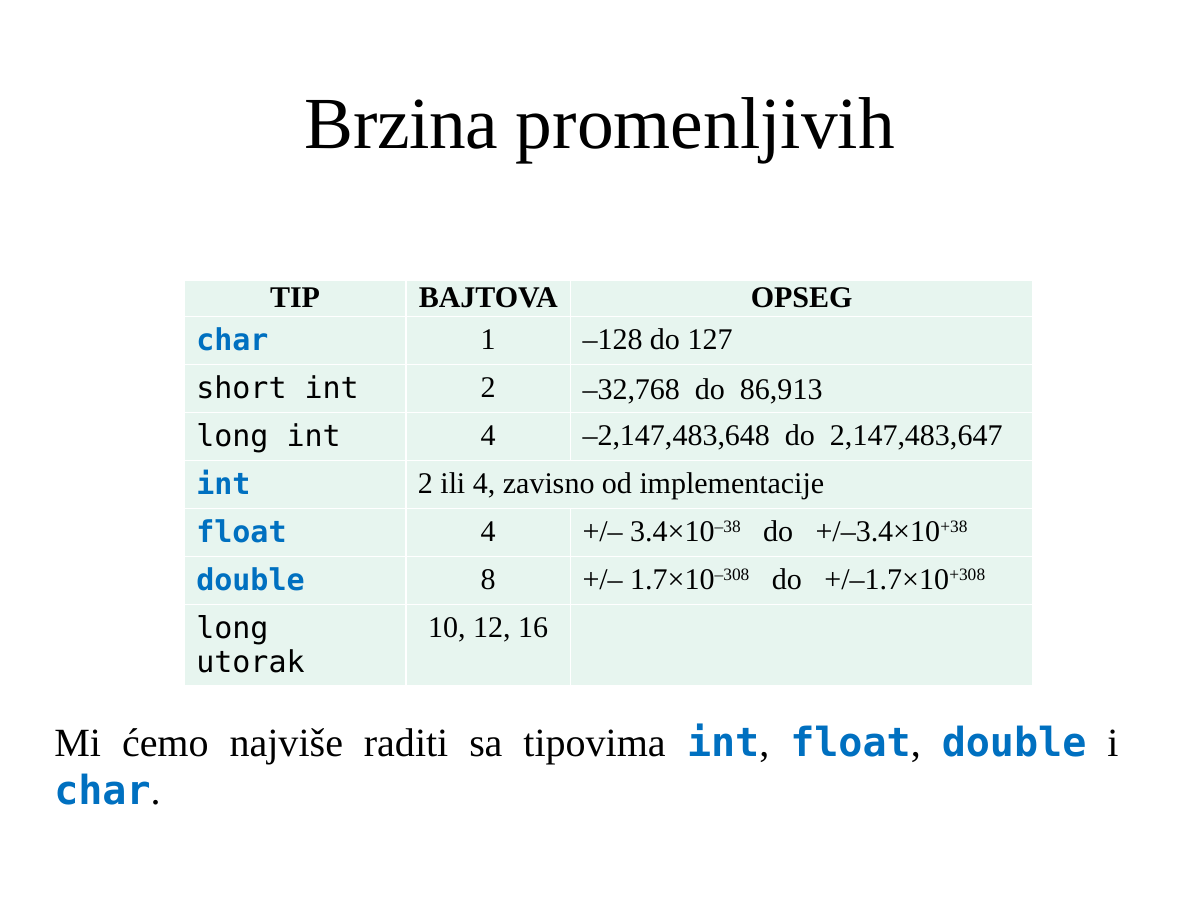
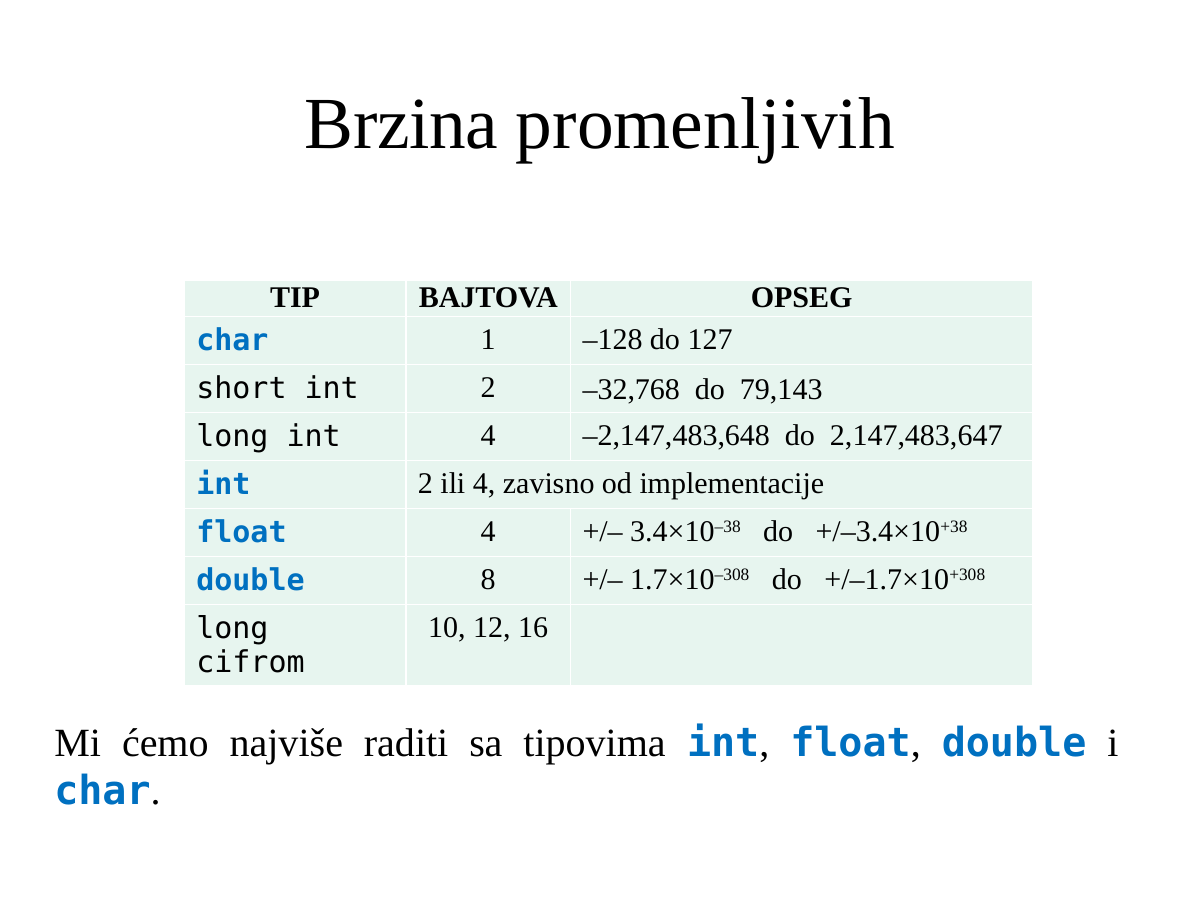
86,913: 86,913 -> 79,143
utorak: utorak -> cifrom
